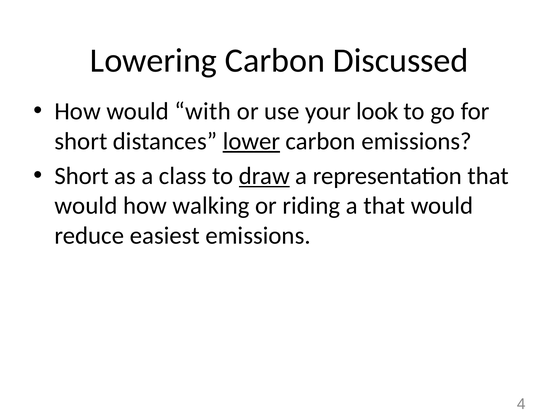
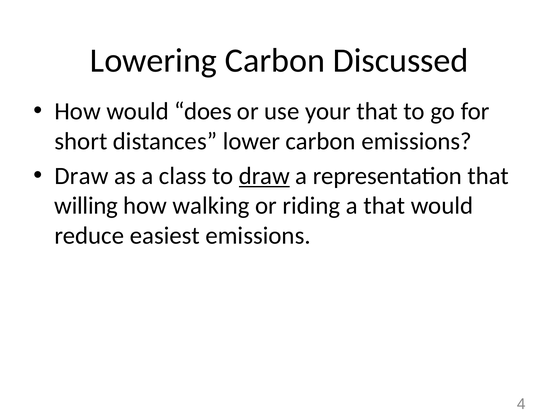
with: with -> does
your look: look -> that
lower underline: present -> none
Short at (82, 176): Short -> Draw
would at (86, 206): would -> willing
